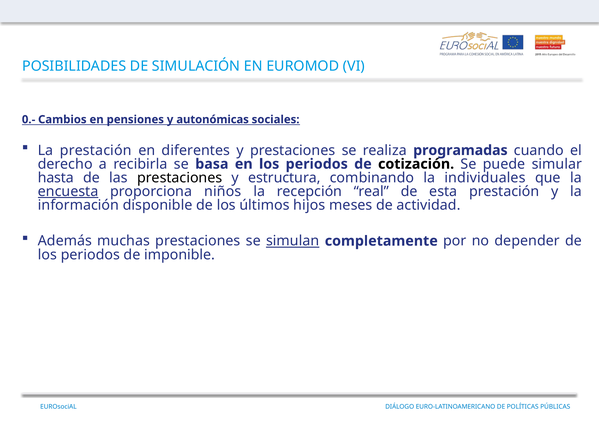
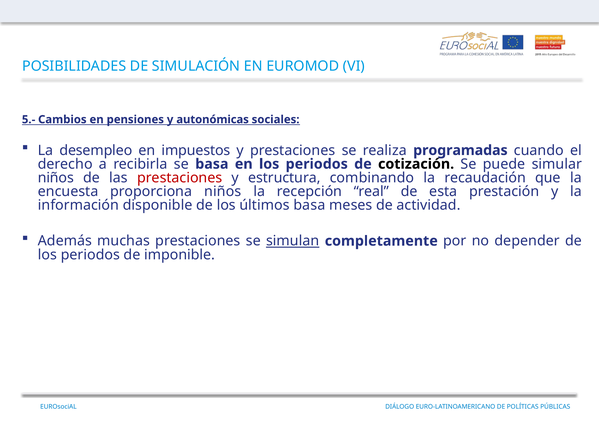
0.-: 0.- -> 5.-
La prestación: prestación -> desempleo
diferentes: diferentes -> impuestos
hasta at (56, 178): hasta -> niños
prestaciones at (180, 178) colour: black -> red
individuales: individuales -> recaudación
encuesta underline: present -> none
últimos hijos: hijos -> basa
